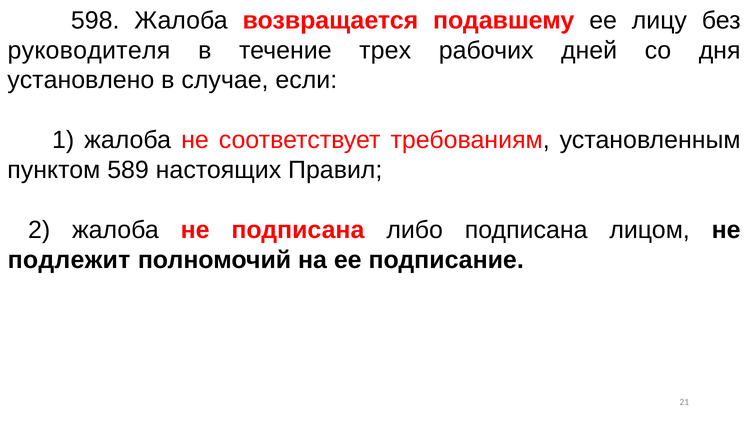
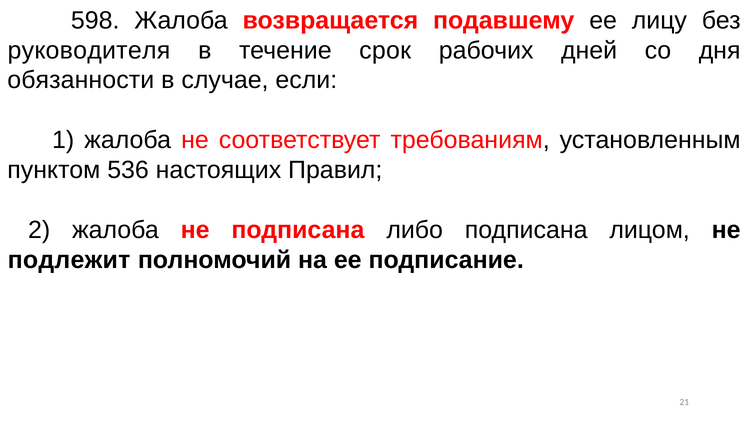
трех: трех -> срок
установлено: установлено -> обязанности
589: 589 -> 536
